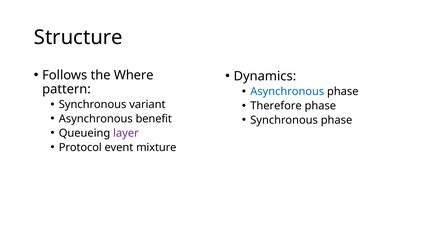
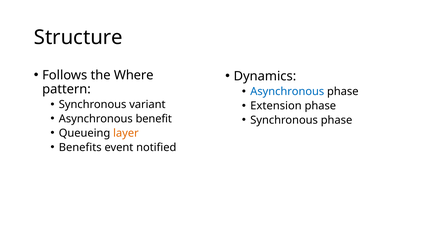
Therefore: Therefore -> Extension
layer colour: purple -> orange
Protocol: Protocol -> Benefits
mixture: mixture -> notified
